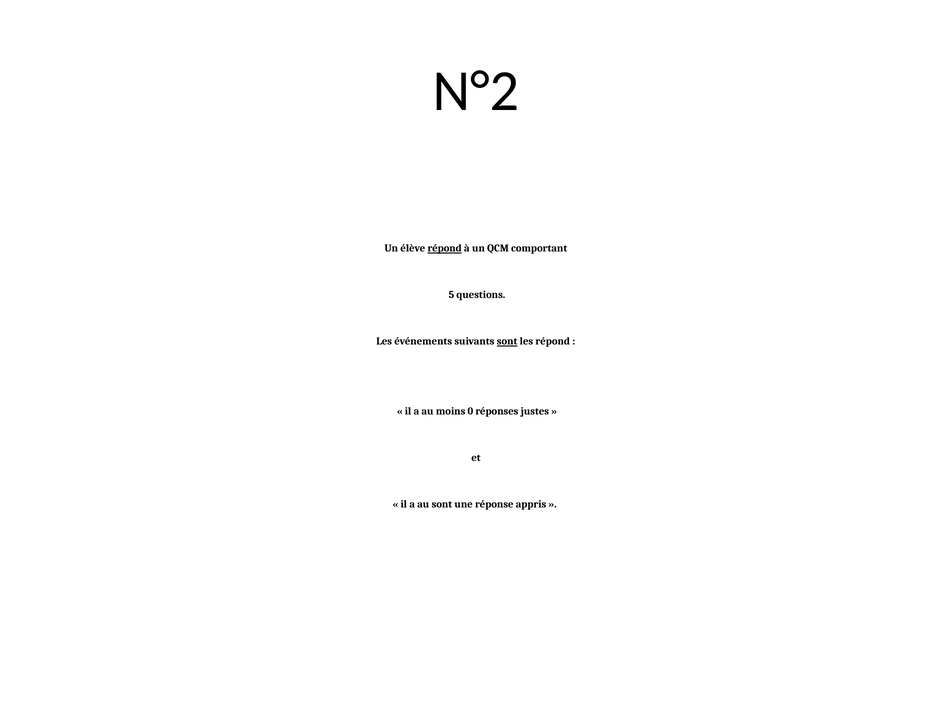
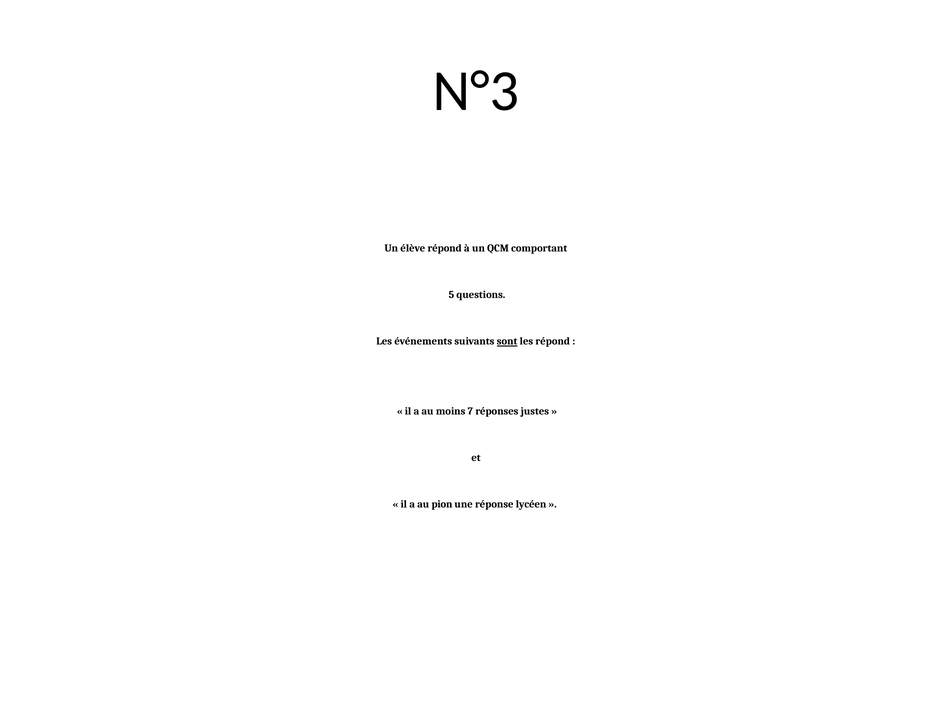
N°2: N°2 -> N°3
répond at (445, 248) underline: present -> none
0: 0 -> 7
au sont: sont -> pion
appris: appris -> lycéen
